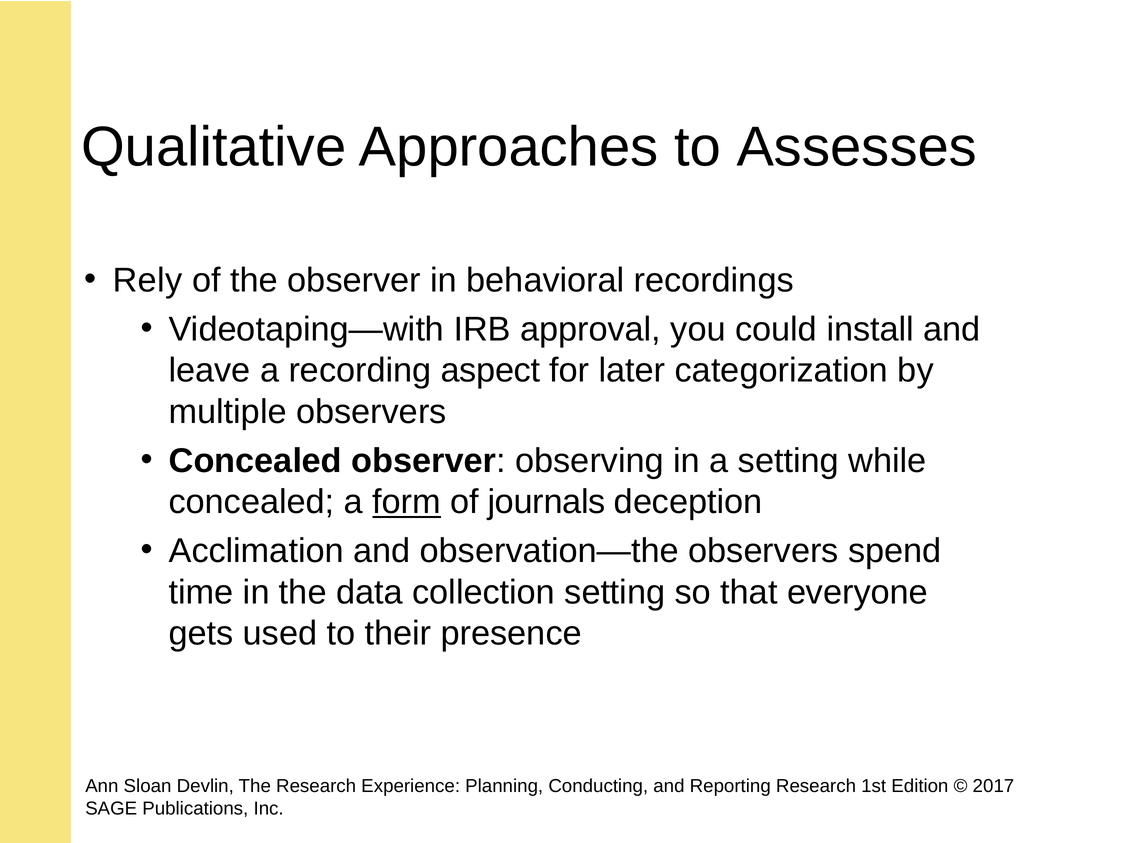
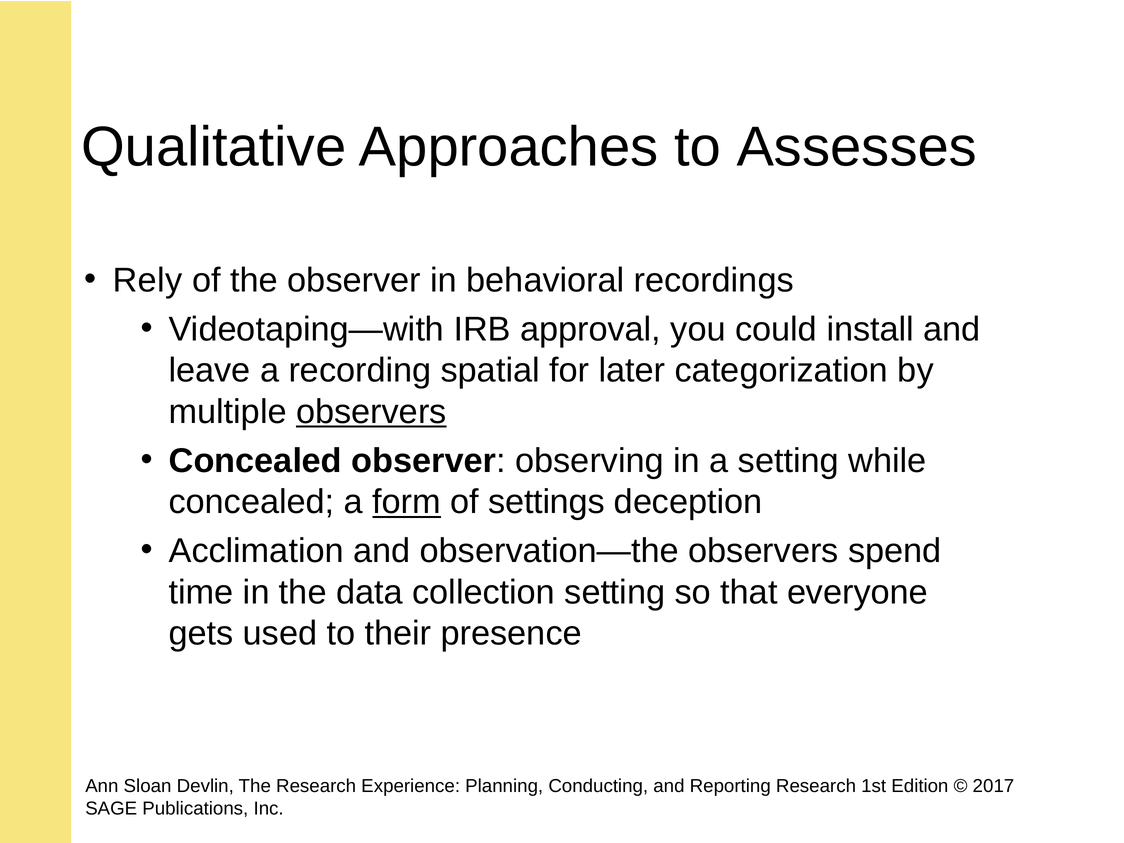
aspect: aspect -> spatial
observers at (371, 412) underline: none -> present
journals: journals -> settings
